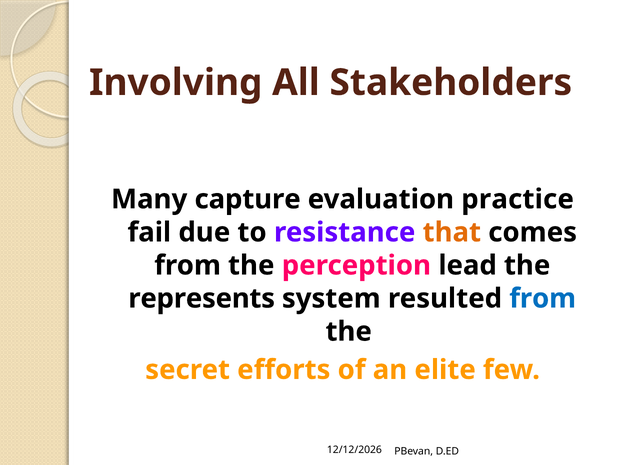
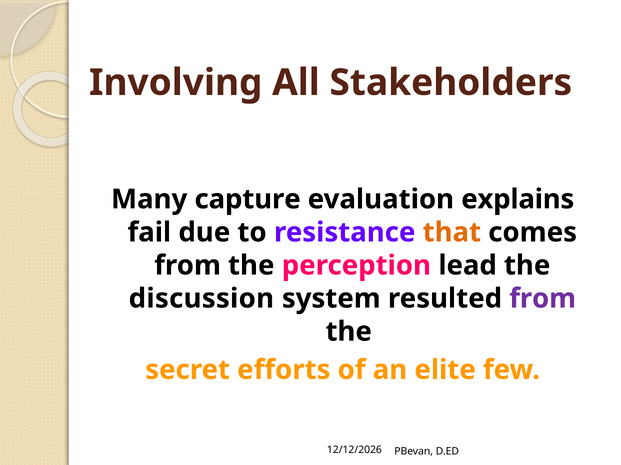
practice: practice -> explains
represents: represents -> discussion
from at (543, 299) colour: blue -> purple
